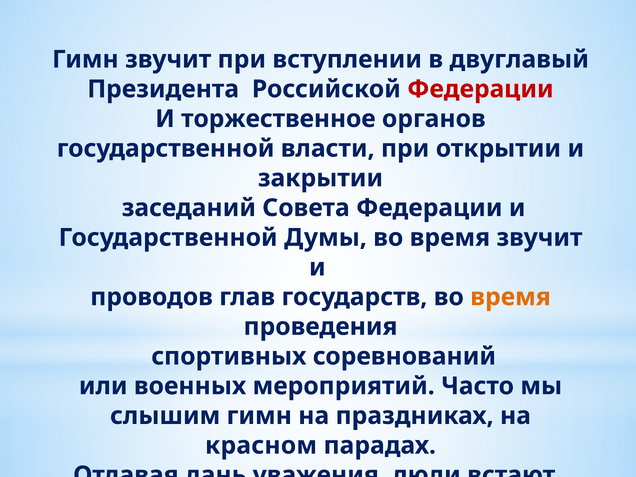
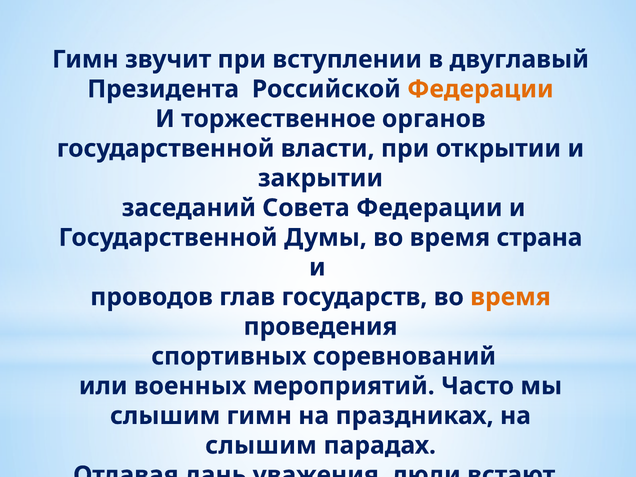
Федерации at (480, 89) colour: red -> orange
время звучит: звучит -> страна
красном at (261, 445): красном -> слышим
